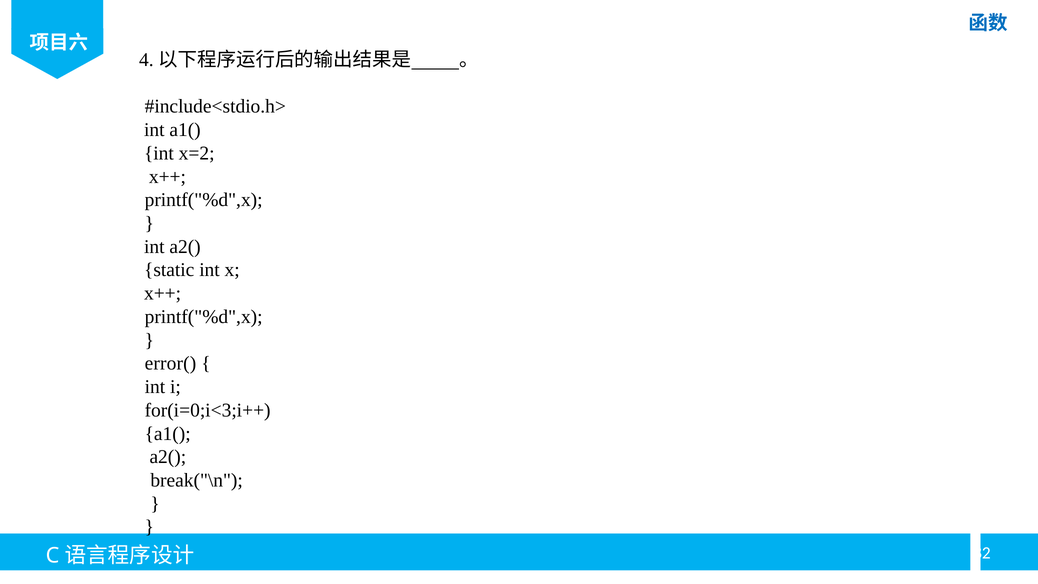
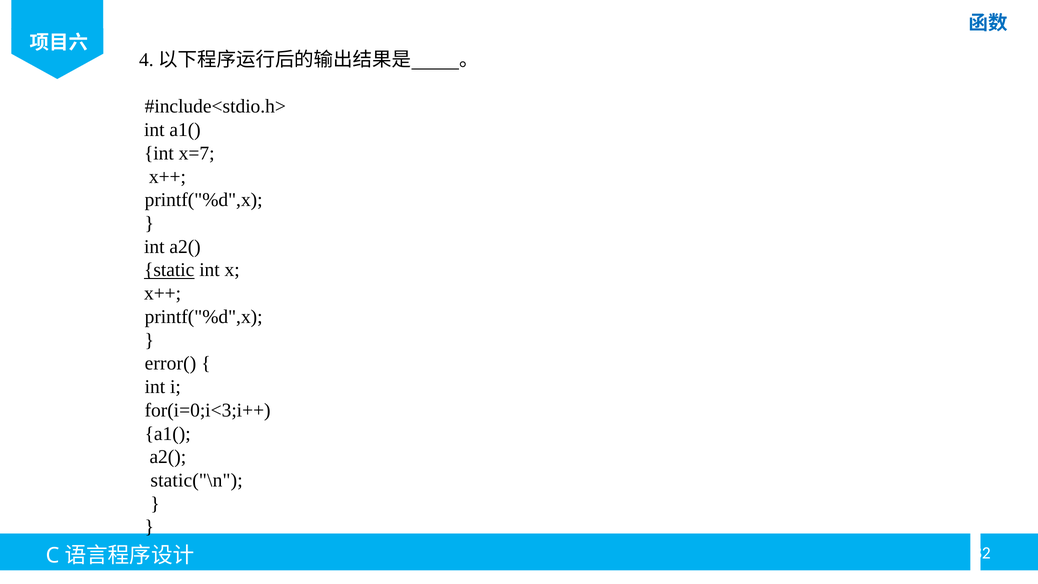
x=2: x=2 -> x=7
static underline: none -> present
break("\n: break("\n -> static("\n
